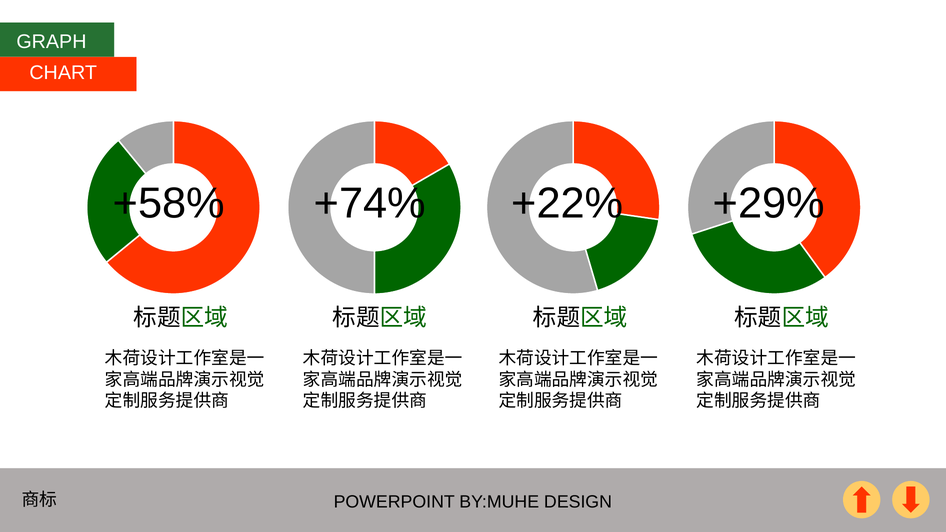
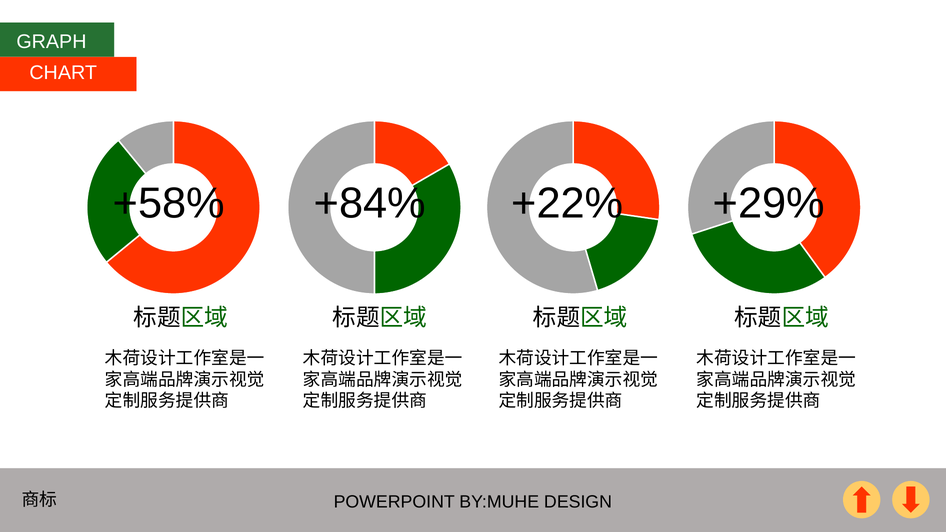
+74%: +74% -> +84%
